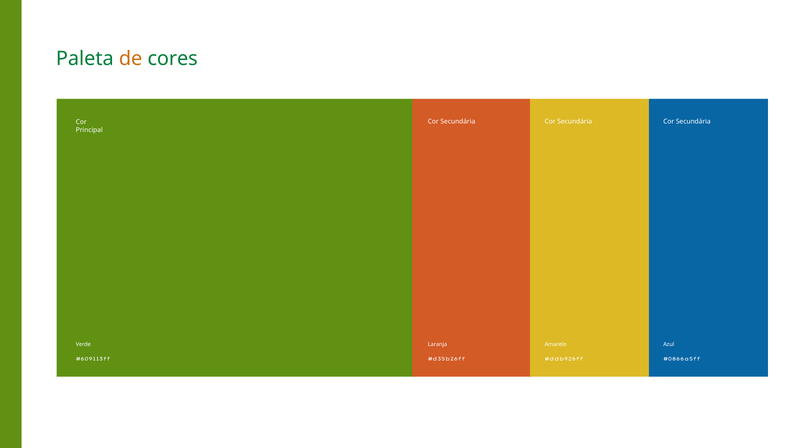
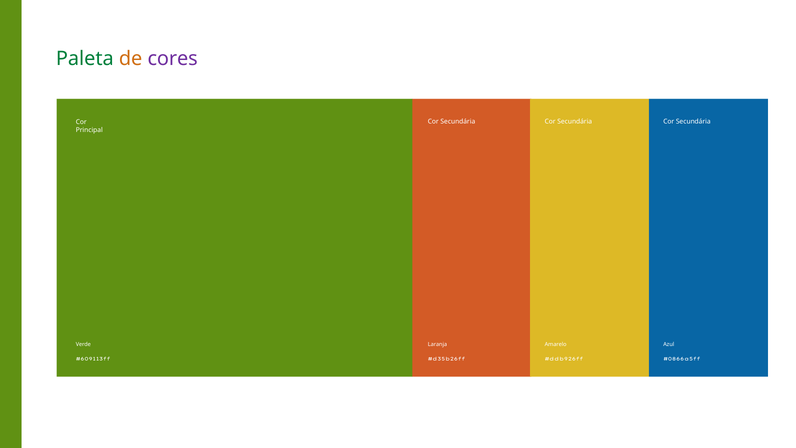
cores colour: green -> purple
